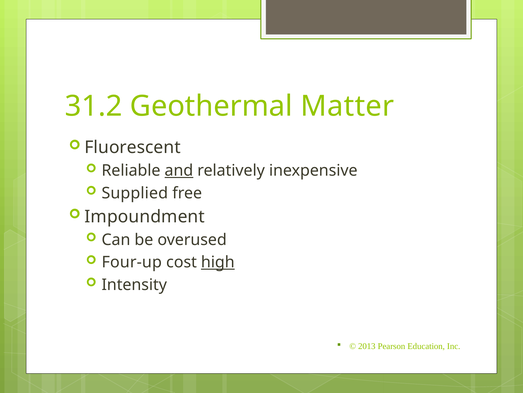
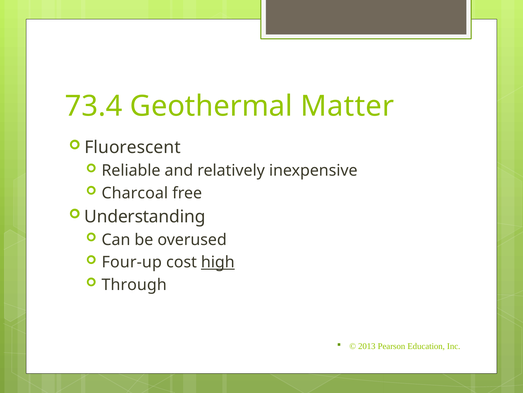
31.2: 31.2 -> 73.4
and underline: present -> none
Supplied: Supplied -> Charcoal
Impoundment: Impoundment -> Understanding
Intensity: Intensity -> Through
